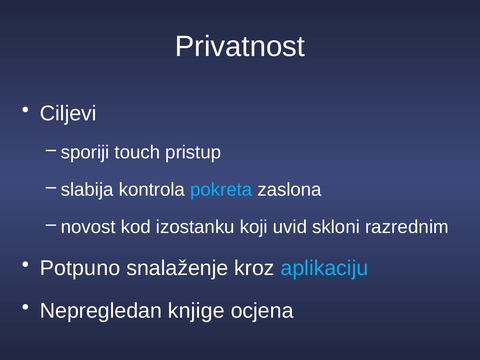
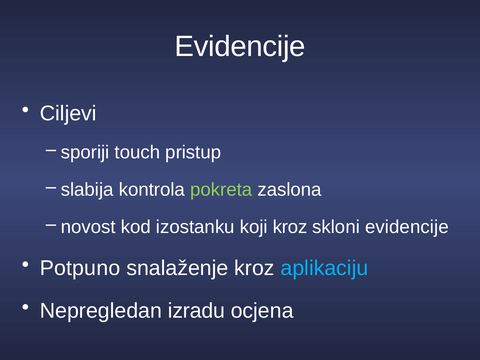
Privatnost at (240, 46): Privatnost -> Evidencije
pokreta colour: light blue -> light green
koji uvid: uvid -> kroz
skloni razrednim: razrednim -> evidencije
knjige: knjige -> izradu
